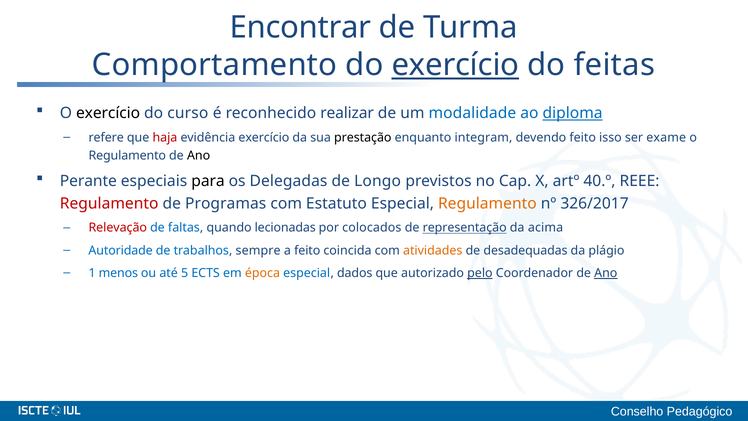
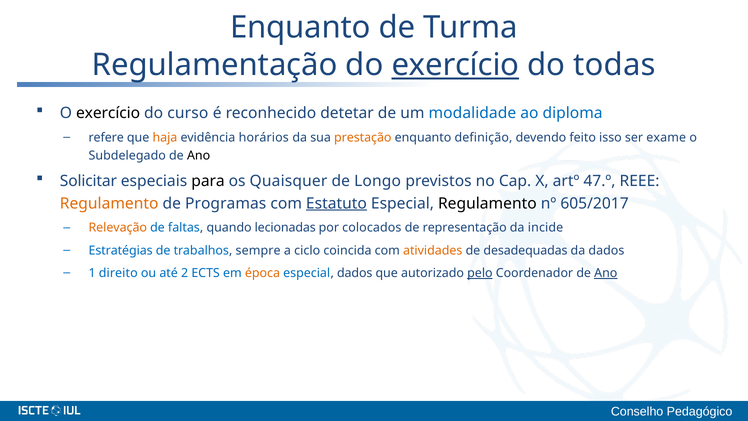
Encontrar at (300, 28): Encontrar -> Enquanto
Comportamento: Comportamento -> Regulamentação
feitas: feitas -> todas
realizar: realizar -> detetar
diploma underline: present -> none
haja colour: red -> orange
evidência exercício: exercício -> horários
prestação colour: black -> orange
integram: integram -> definição
Regulamento at (127, 155): Regulamento -> Subdelegado
Perante: Perante -> Solicitar
Delegadas: Delegadas -> Quaisquer
40.º: 40.º -> 47.º
Regulamento at (109, 203) colour: red -> orange
Estatuto underline: none -> present
Regulamento at (487, 203) colour: orange -> black
326/2017: 326/2017 -> 605/2017
Relevação colour: red -> orange
representação underline: present -> none
acima: acima -> incide
Autoridade: Autoridade -> Estratégias
a feito: feito -> ciclo
da plágio: plágio -> dados
menos: menos -> direito
5: 5 -> 2
